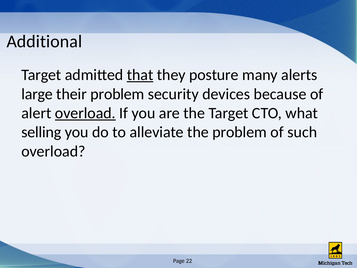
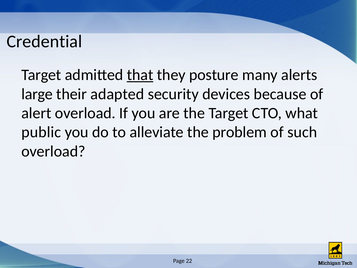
Additional: Additional -> Credential
their problem: problem -> adapted
overload at (85, 113) underline: present -> none
selling: selling -> public
